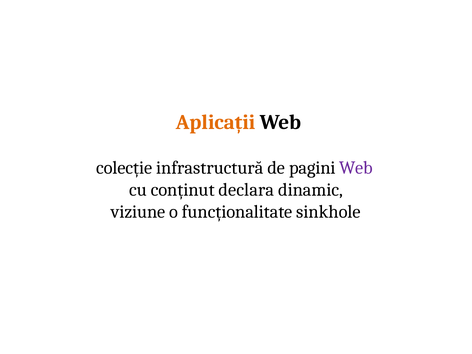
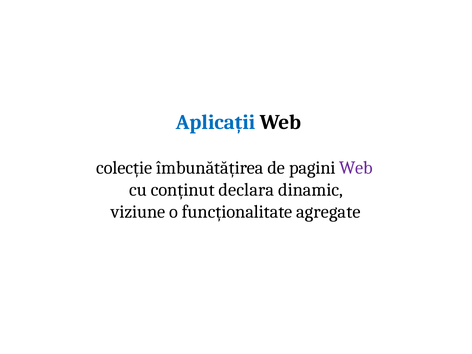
Aplicații colour: orange -> blue
infrastructură: infrastructură -> îmbunătățirea
sinkhole: sinkhole -> agregate
